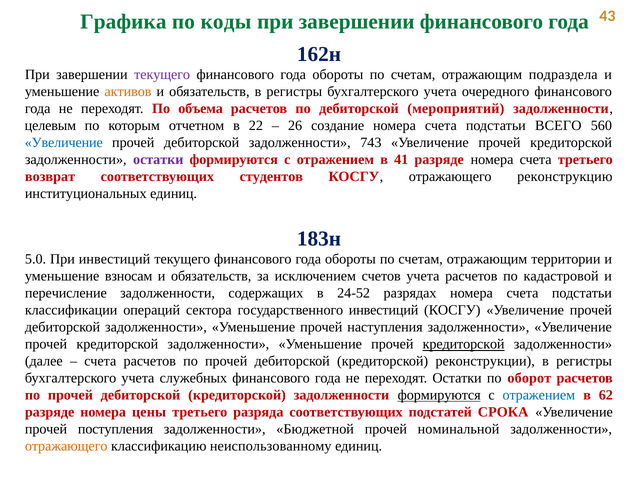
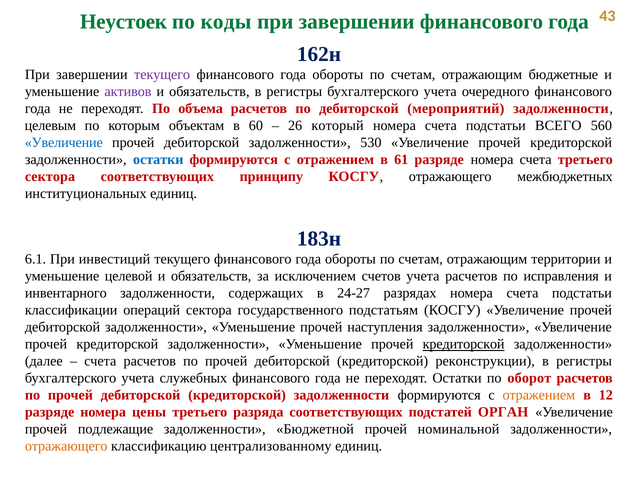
Графика: Графика -> Неустоек
подраздела: подраздела -> бюджетные
активов colour: orange -> purple
отчетном: отчетном -> объектам
22: 22 -> 60
создание: создание -> который
743: 743 -> 530
остатки at (158, 160) colour: purple -> blue
41: 41 -> 61
возврат at (50, 177): возврат -> сектора
студентов: студентов -> принципу
реконструкцию: реконструкцию -> межбюджетных
5.0: 5.0 -> 6.1
взносам: взносам -> целевой
кадастровой: кадастровой -> исправления
перечисление: перечисление -> инвентарного
24-52: 24-52 -> 24-27
государственного инвестиций: инвестиций -> подстатьям
формируются at (439, 395) underline: present -> none
отражением at (539, 395) colour: blue -> orange
62: 62 -> 12
СРОКА: СРОКА -> ОРГАН
поступления: поступления -> подлежащие
неиспользованному: неиспользованному -> централизованному
